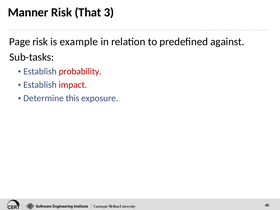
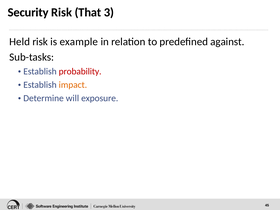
Manner: Manner -> Security
Page: Page -> Held
impact colour: red -> orange
this: this -> will
